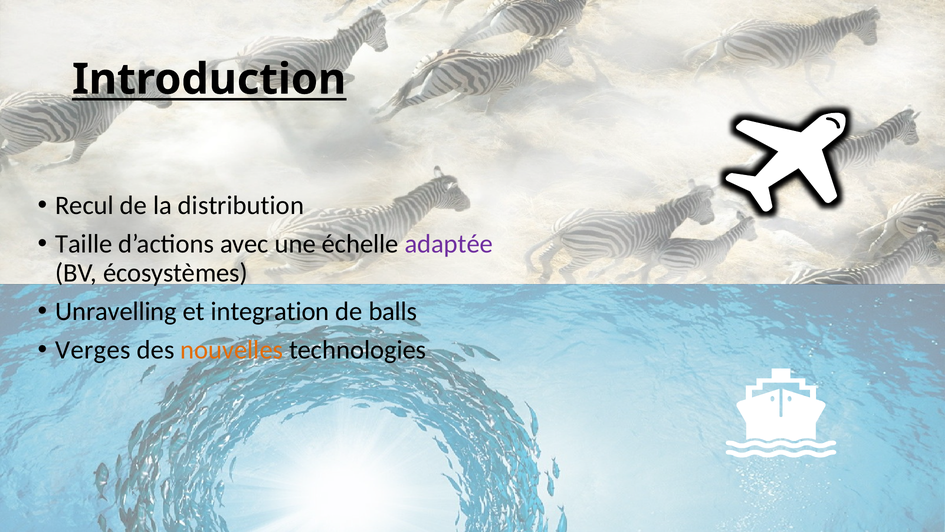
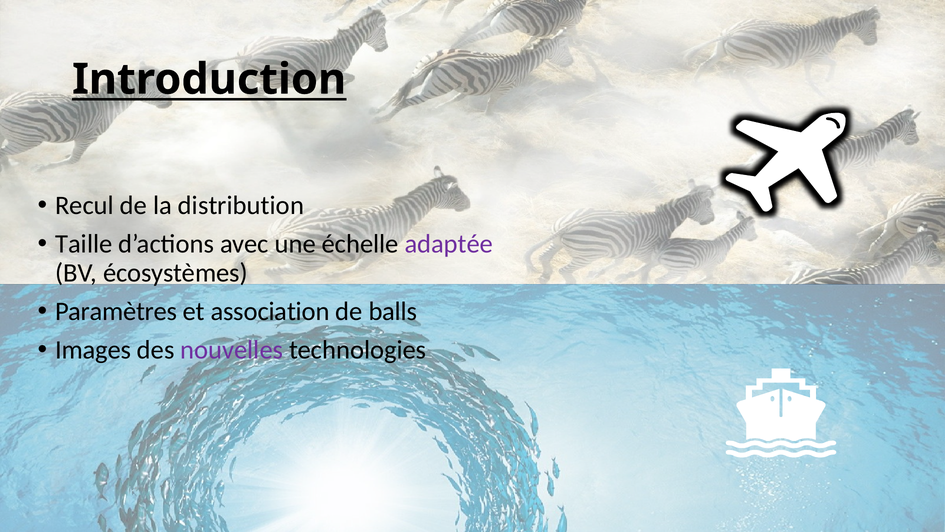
Unravelling: Unravelling -> Paramètres
integration: integration -> association
Verges: Verges -> Images
nouvelles colour: orange -> purple
